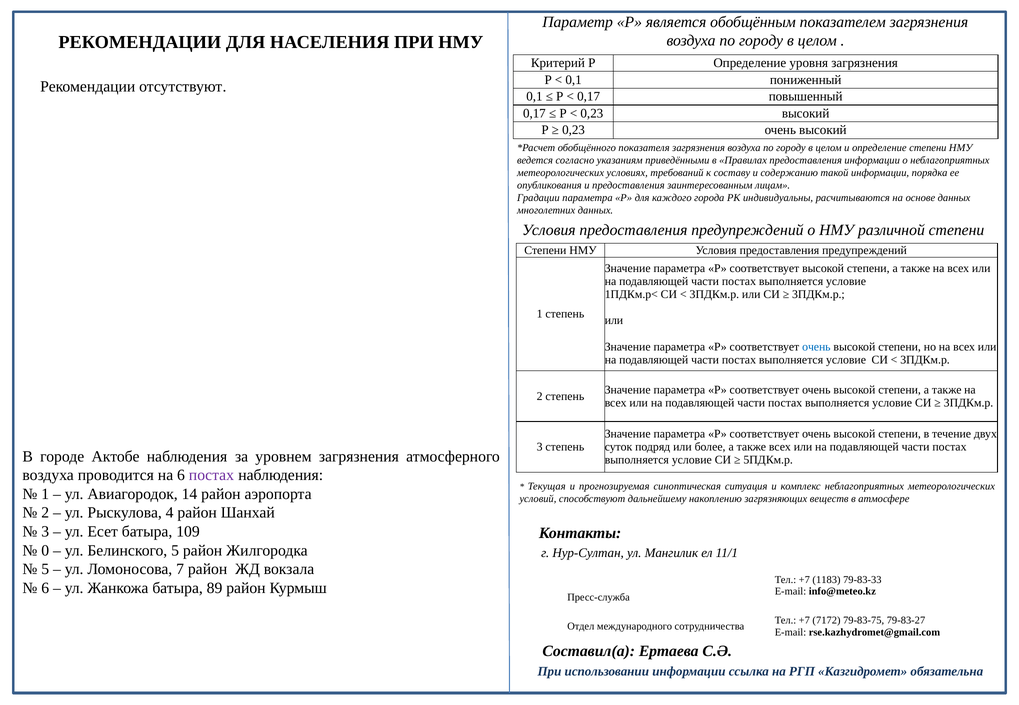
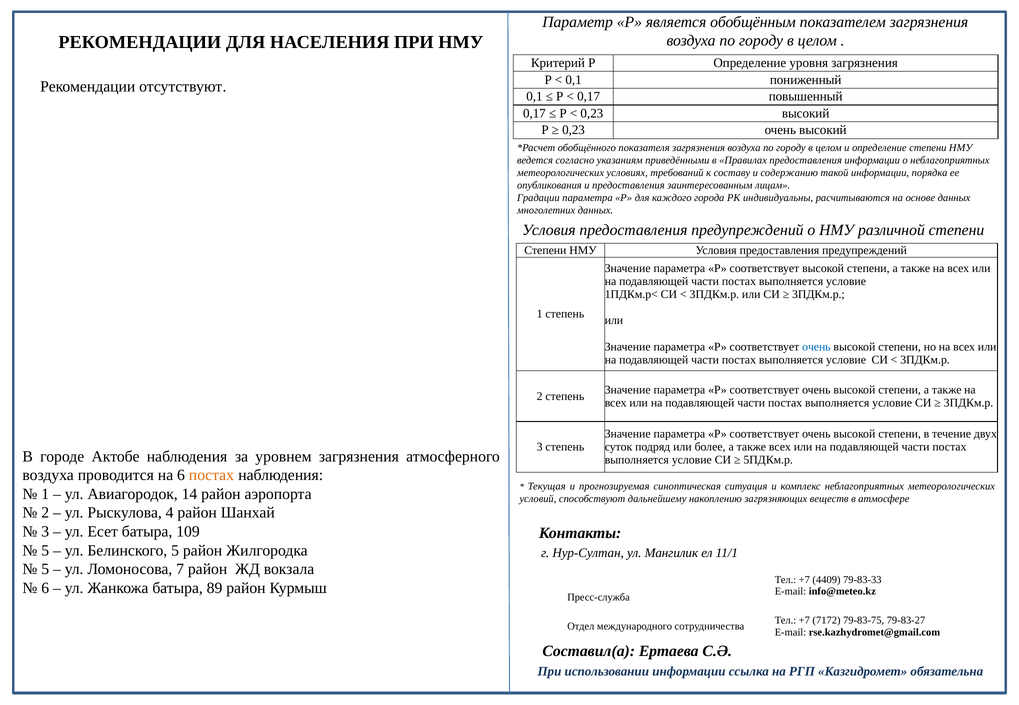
постах at (211, 476) colour: purple -> orange
0 at (45, 551): 0 -> 5
1183: 1183 -> 4409
